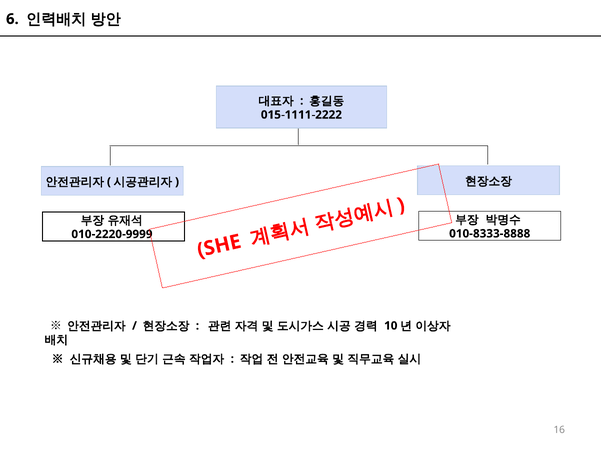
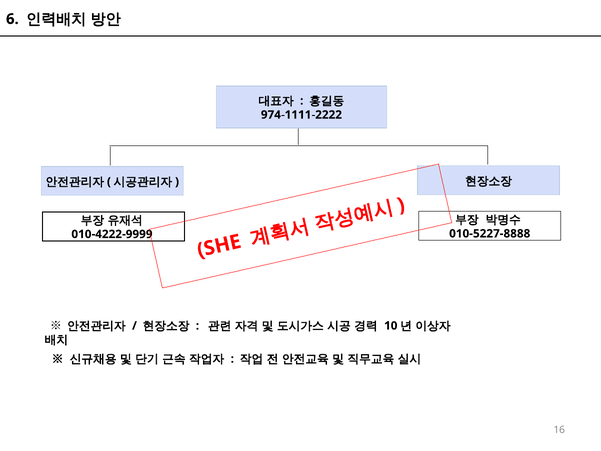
015-1111-2222: 015-1111-2222 -> 974-1111-2222
010-8333-8888: 010-8333-8888 -> 010-5227-8888
010-2220-9999: 010-2220-9999 -> 010-4222-9999
